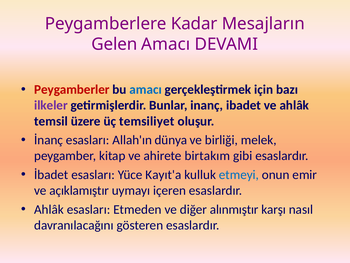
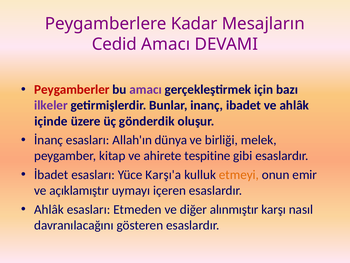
Gelen: Gelen -> Cedid
amacı at (146, 89) colour: blue -> purple
temsil: temsil -> içinde
temsiliyet: temsiliyet -> gönderdik
birtakım: birtakım -> tespitine
Kayıt'a: Kayıt'a -> Karşı'a
etmeyi colour: blue -> orange
